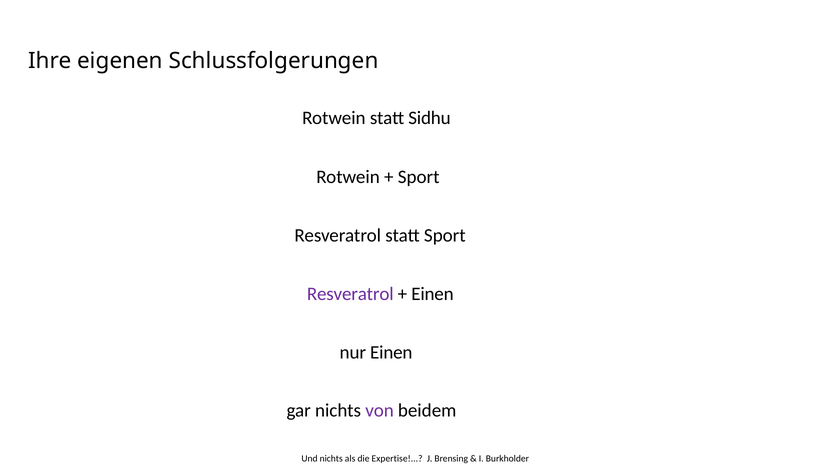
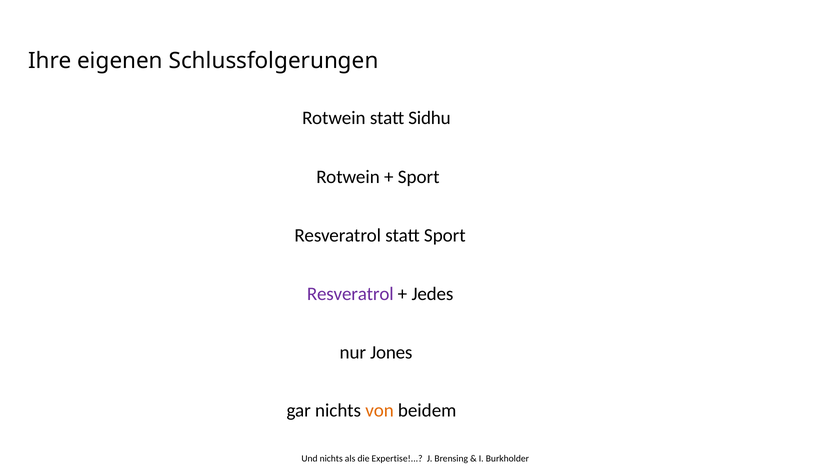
Einen at (432, 294): Einen -> Jedes
nur Einen: Einen -> Jones
von colour: purple -> orange
